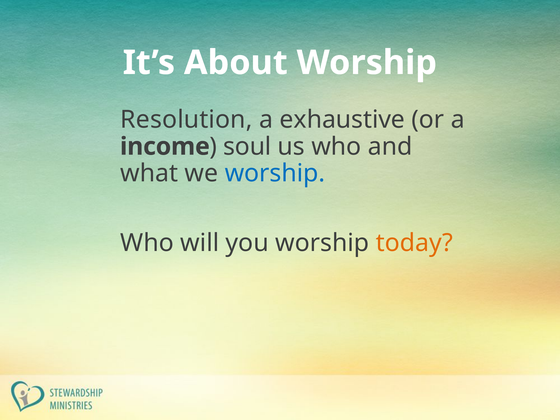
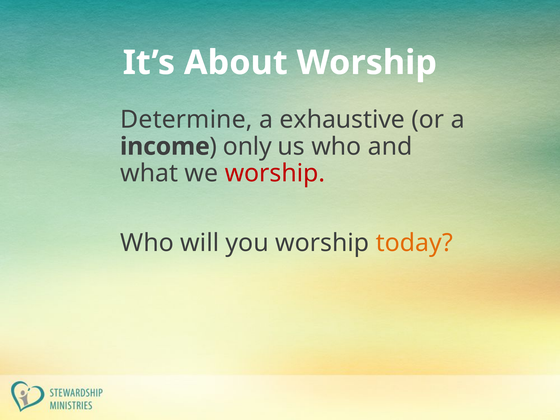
Resolution: Resolution -> Determine
soul: soul -> only
worship at (275, 173) colour: blue -> red
